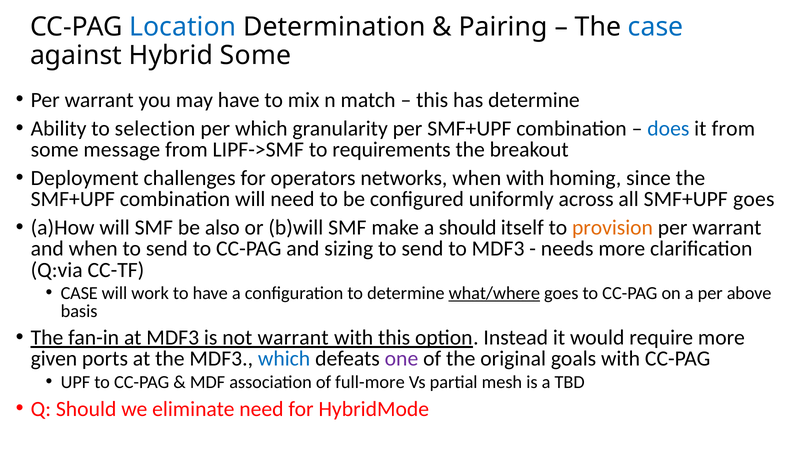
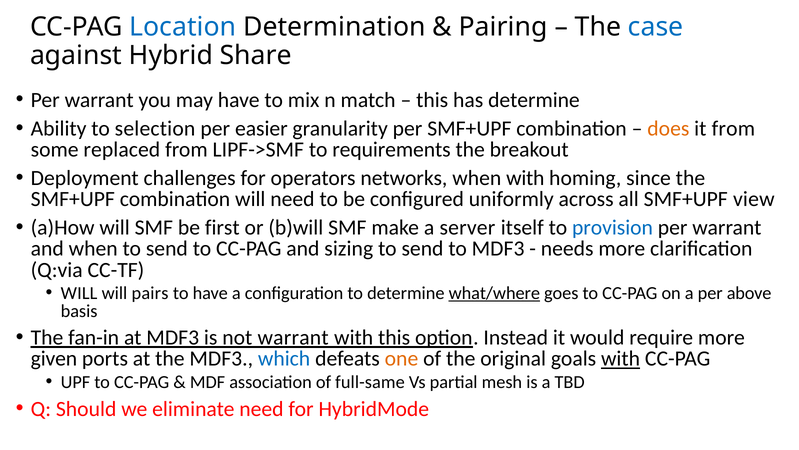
Hybrid Some: Some -> Share
per which: which -> easier
does colour: blue -> orange
message: message -> replaced
SMF+UPF goes: goes -> view
also: also -> first
a should: should -> server
provision colour: orange -> blue
CASE at (79, 293): CASE -> WILL
work: work -> pairs
one colour: purple -> orange
with at (621, 358) underline: none -> present
full-more: full-more -> full-same
